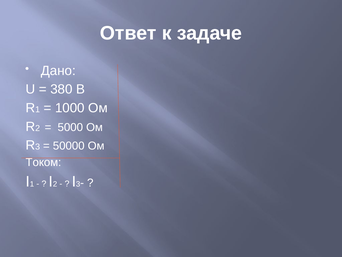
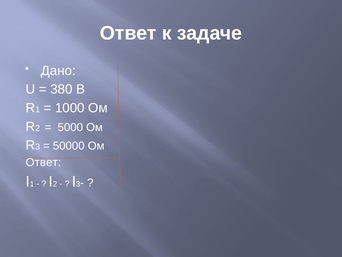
Током at (43, 162): Током -> Ответ
